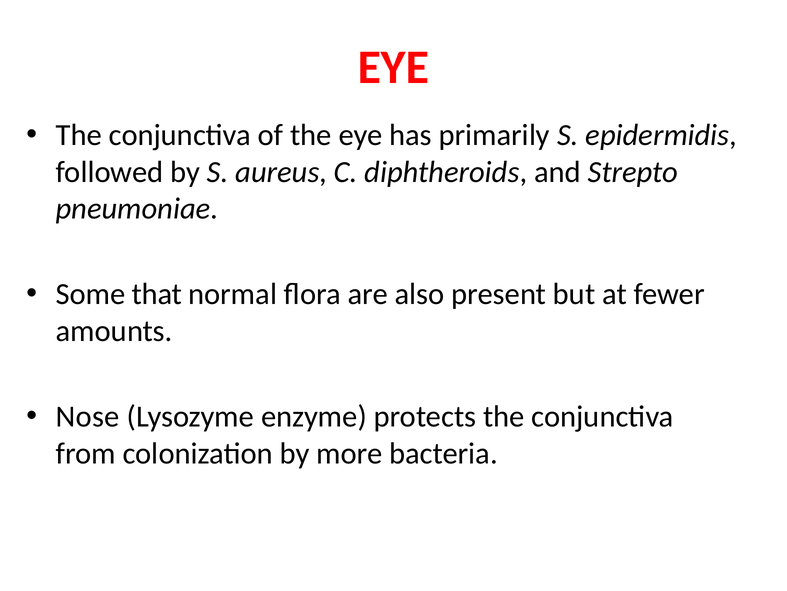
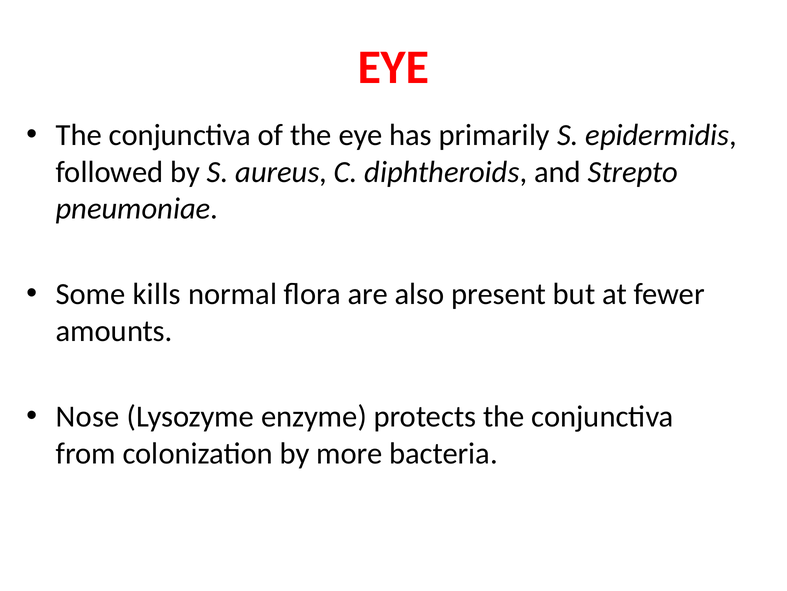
that: that -> kills
